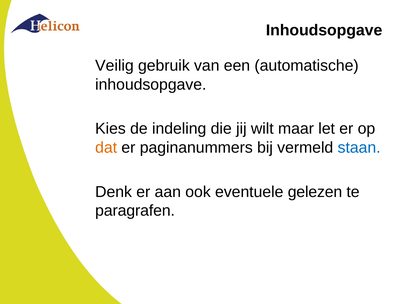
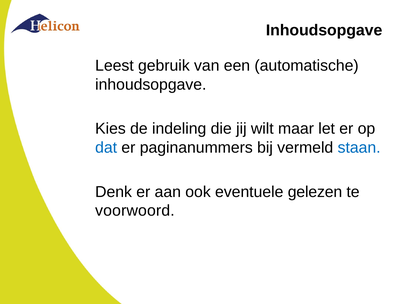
Veilig: Veilig -> Leest
dat colour: orange -> blue
paragrafen: paragrafen -> voorwoord
